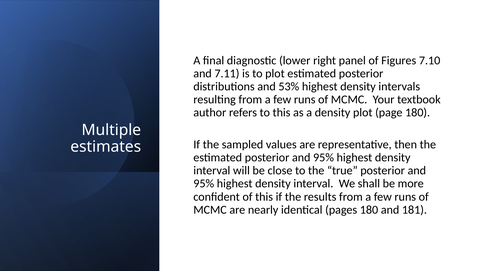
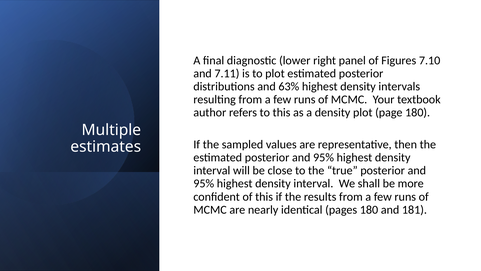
53%: 53% -> 63%
